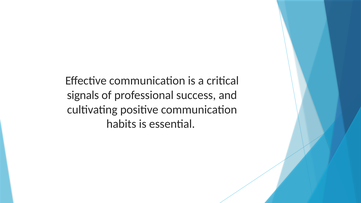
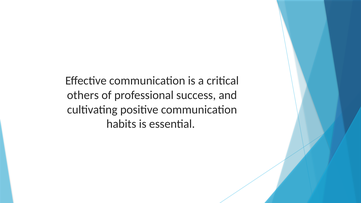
signals: signals -> others
